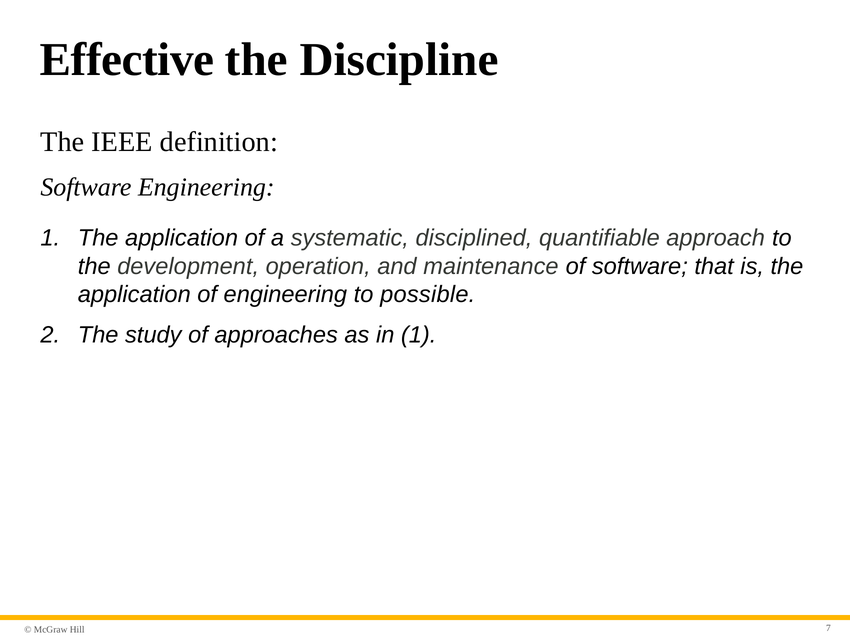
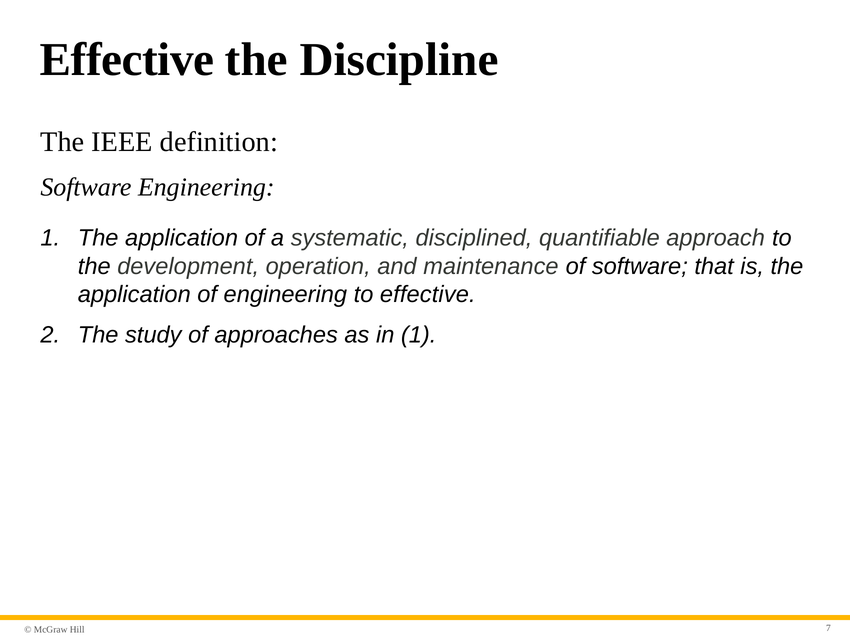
to possible: possible -> effective
